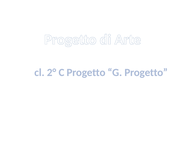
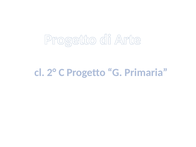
G Progetto: Progetto -> Primaria
